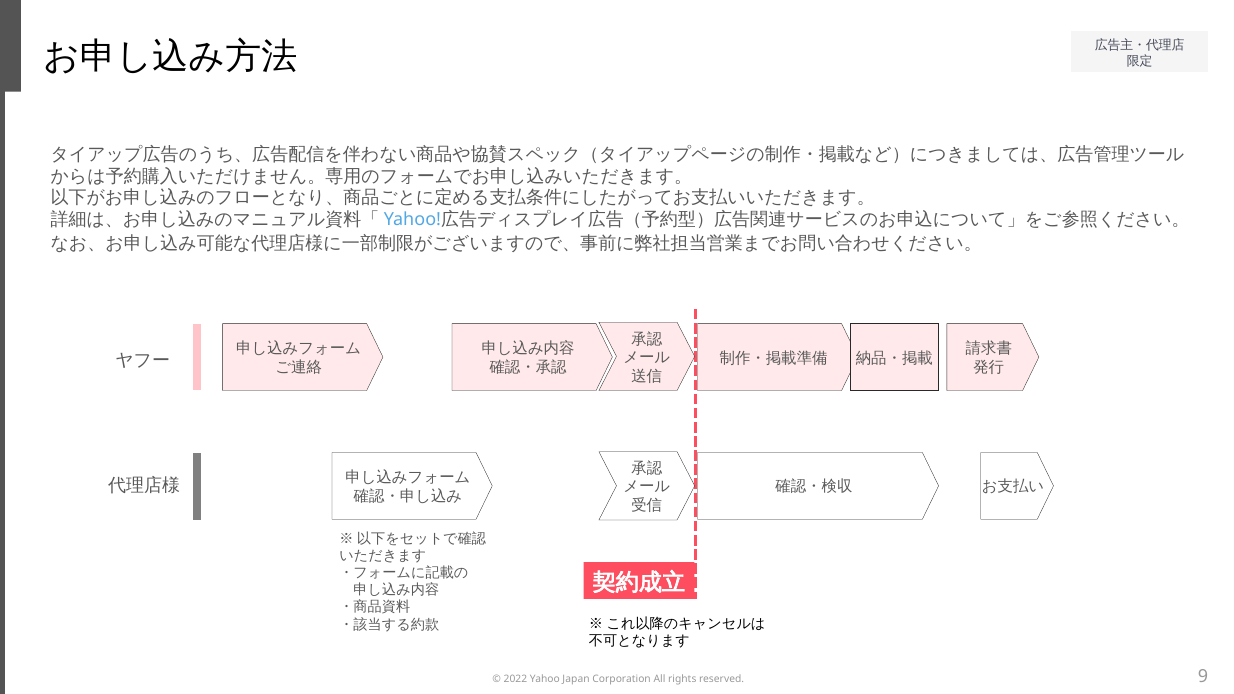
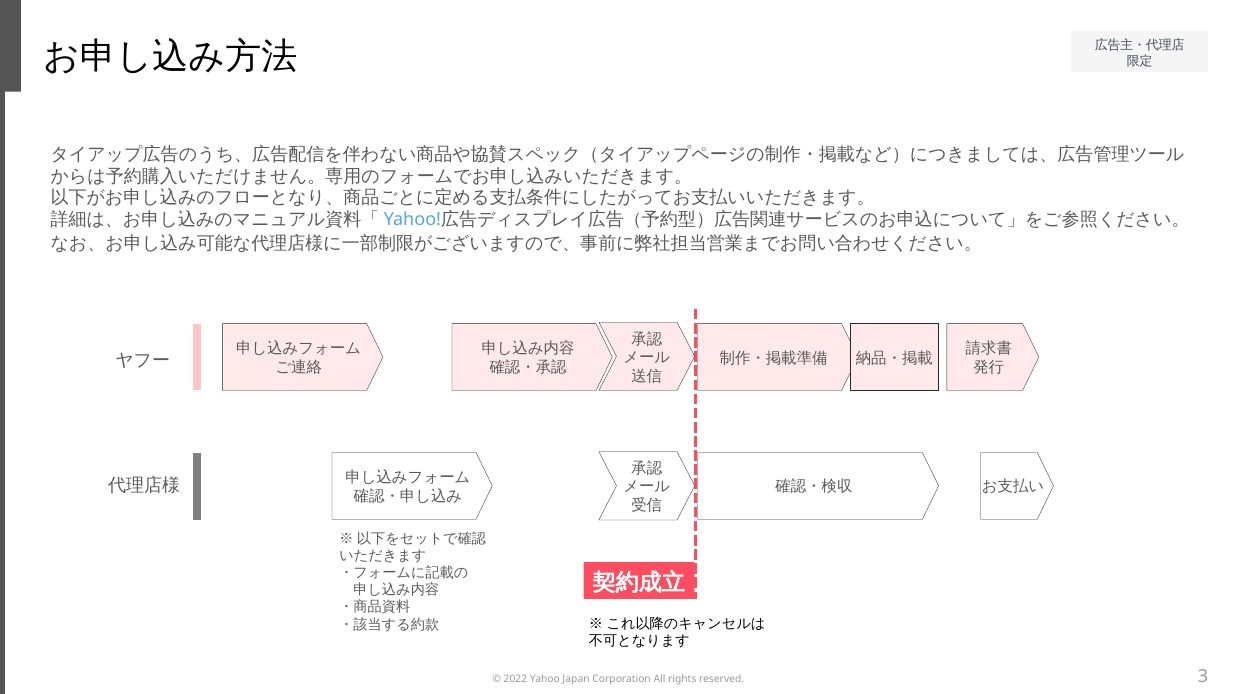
9: 9 -> 3
